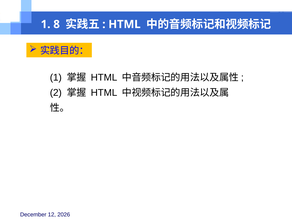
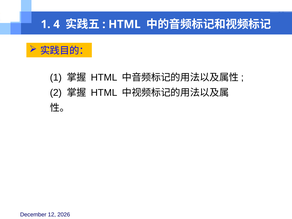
8: 8 -> 4
